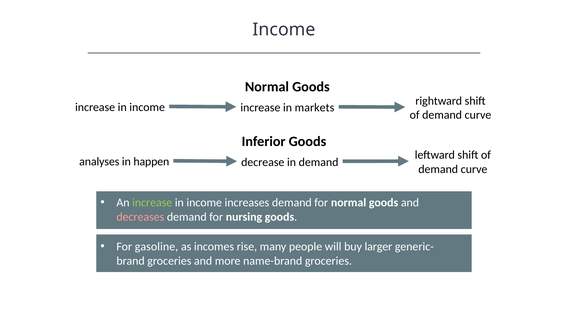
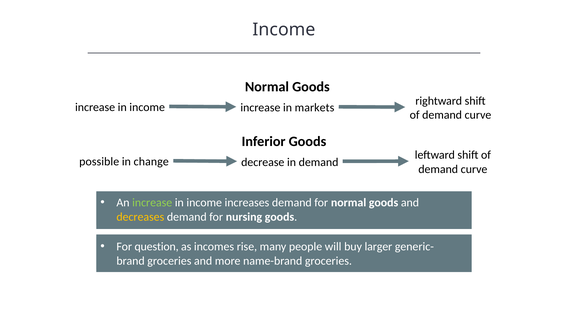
analyses: analyses -> possible
happen: happen -> change
decreases colour: pink -> yellow
gasoline: gasoline -> question
